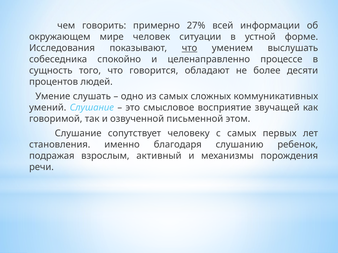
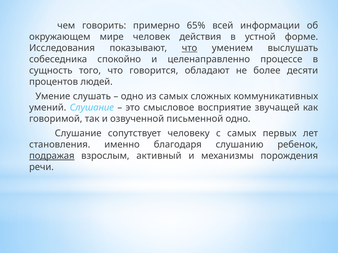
27%: 27% -> 65%
ситуации: ситуации -> действия
письменной этом: этом -> одно
подражая underline: none -> present
